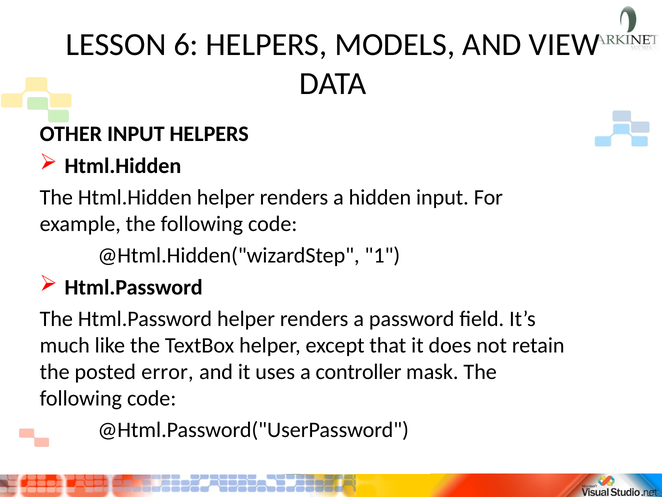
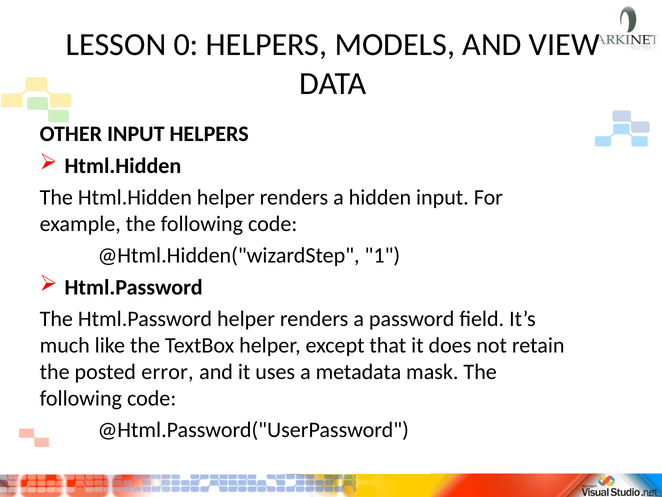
6: 6 -> 0
controller: controller -> metadata
